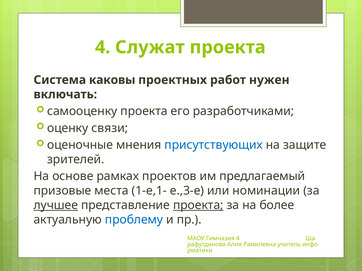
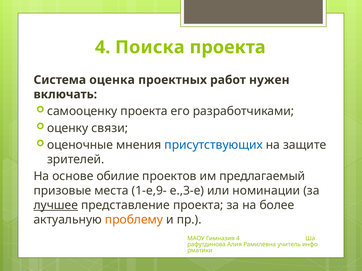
Служат: Служат -> Поиска
каковы: каковы -> оценка
рамках: рамках -> обилие
1-е,1-: 1-е,1- -> 1-е,9-
проекта at (198, 206) underline: present -> none
проблему colour: blue -> orange
